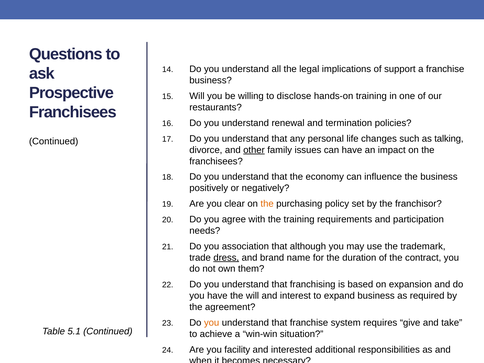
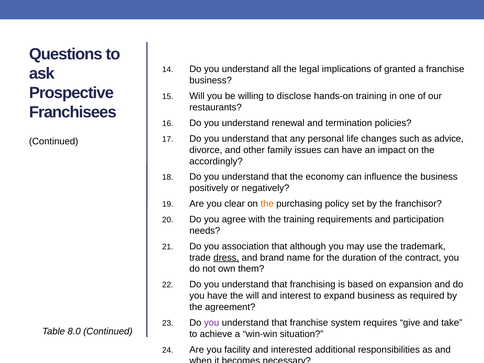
support: support -> granted
talking: talking -> advice
other underline: present -> none
franchisees at (216, 161): franchisees -> accordingly
you at (212, 323) colour: orange -> purple
5.1: 5.1 -> 8.0
